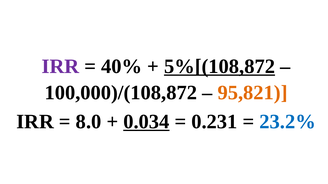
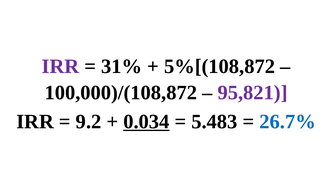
40%: 40% -> 31%
5%[(108,872 underline: present -> none
95,821 colour: orange -> purple
8.0: 8.0 -> 9.2
0.231: 0.231 -> 5.483
23.2%: 23.2% -> 26.7%
